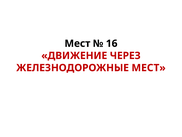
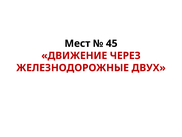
16: 16 -> 45
ЖЕЛЕЗНОДОРОЖНЫЕ МЕСТ: МЕСТ -> ДВУХ
